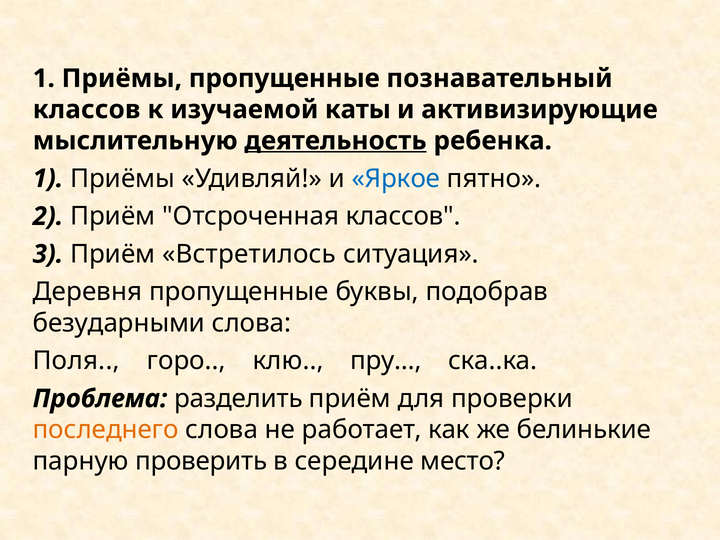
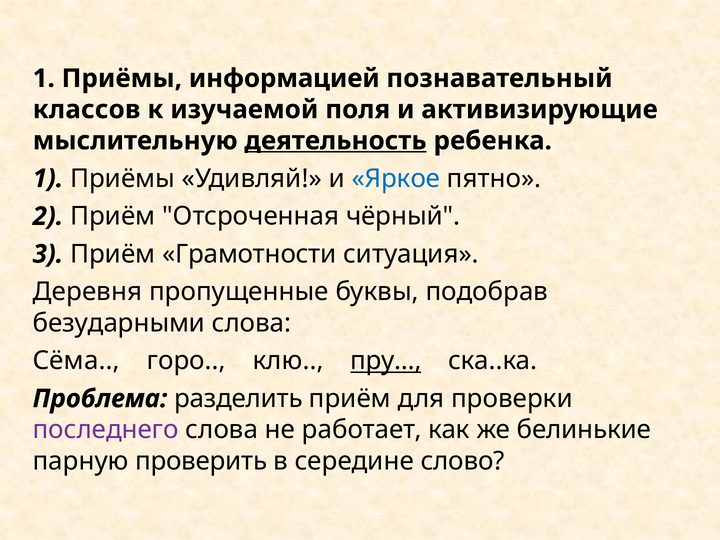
Приёмы пропущенные: пропущенные -> информацией
каты: каты -> поля
Отсроченная классов: классов -> чёрный
Встретилось: Встретилось -> Грамотности
Поля: Поля -> Сёма
пру… underline: none -> present
последнего colour: orange -> purple
место: место -> слово
